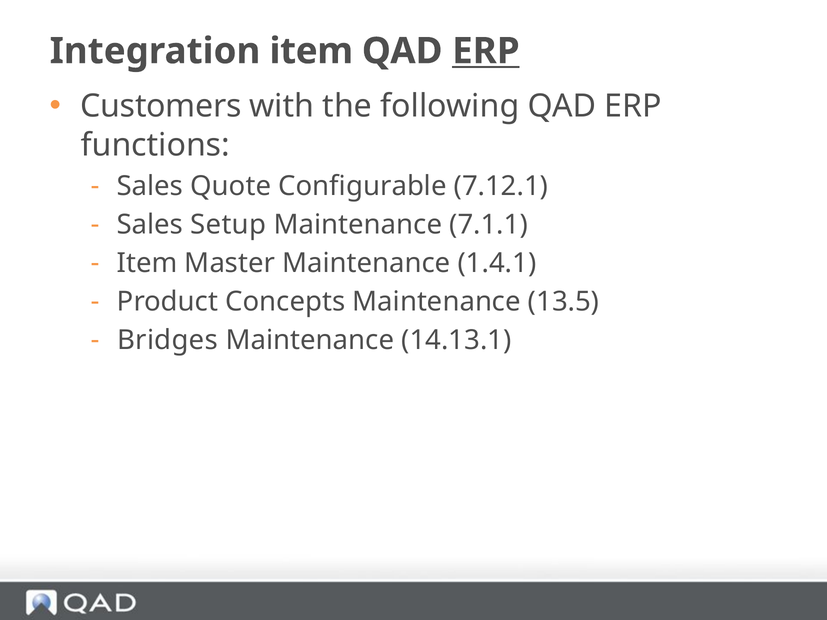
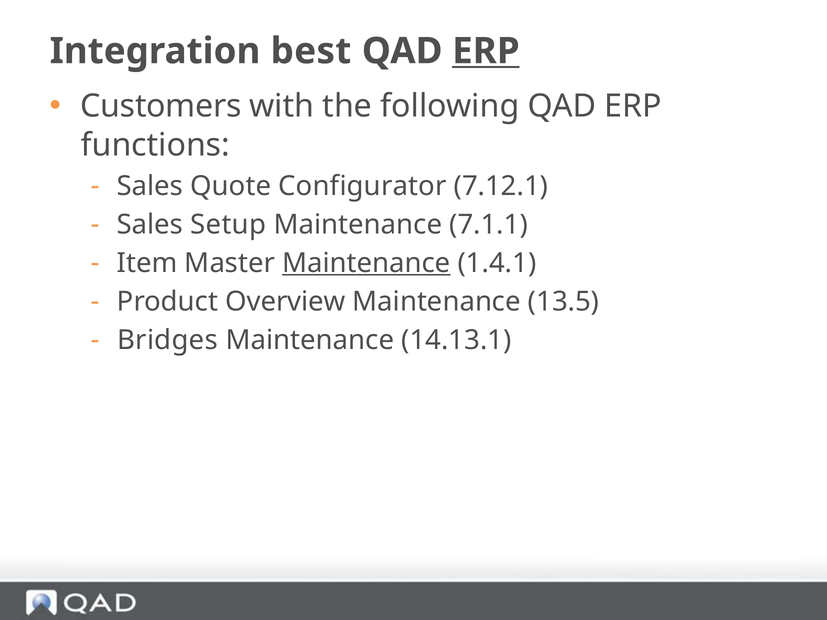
Integration item: item -> best
Configurable: Configurable -> Configurator
Maintenance at (366, 263) underline: none -> present
Concepts: Concepts -> Overview
